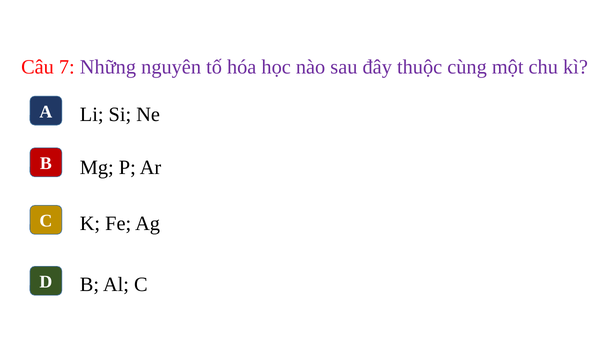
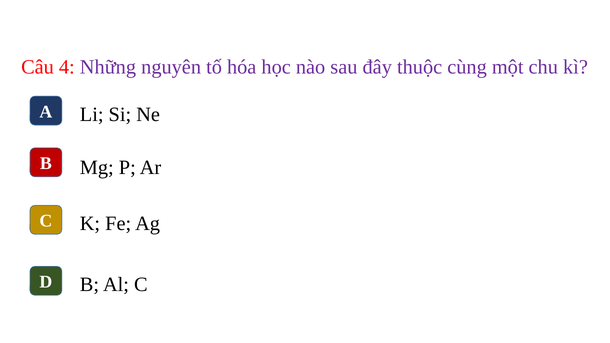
7: 7 -> 4
